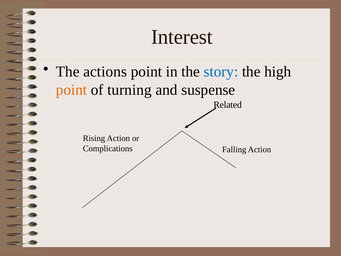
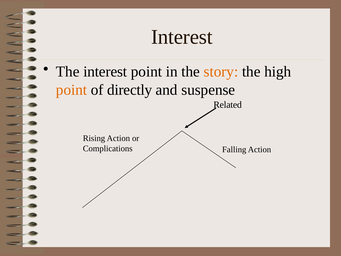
The actions: actions -> interest
story colour: blue -> orange
turning: turning -> directly
